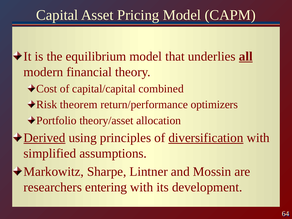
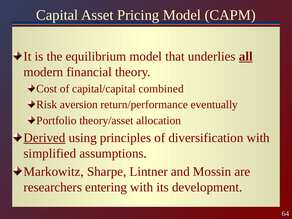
theorem: theorem -> aversion
optimizers: optimizers -> eventually
diversification underline: present -> none
